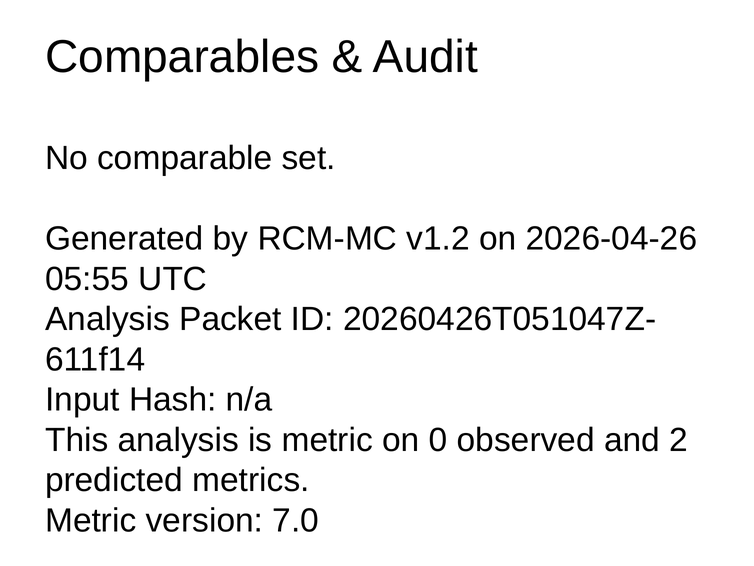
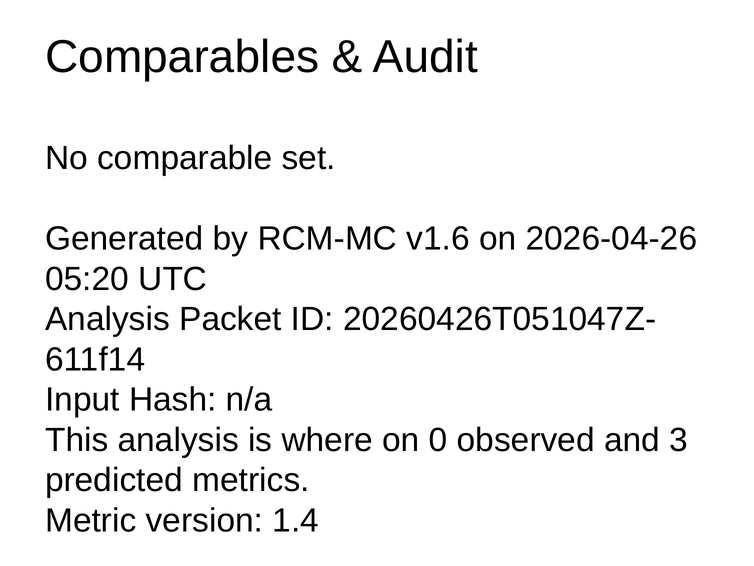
v1.2: v1.2 -> v1.6
05:55: 05:55 -> 05:20
is metric: metric -> where
2: 2 -> 3
7.0: 7.0 -> 1.4
